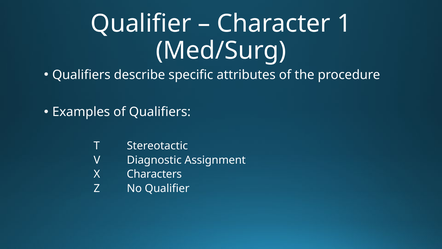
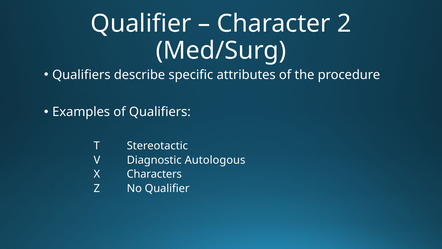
1: 1 -> 2
Assignment: Assignment -> Autologous
